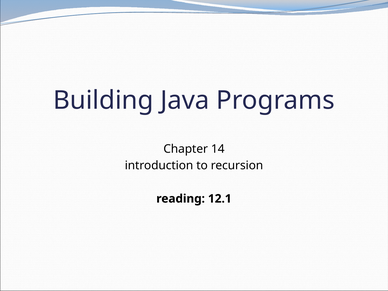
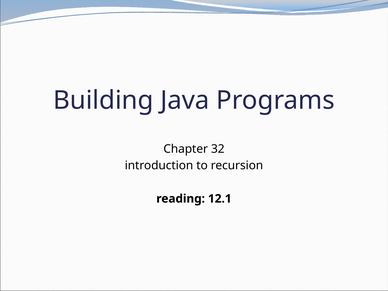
14: 14 -> 32
